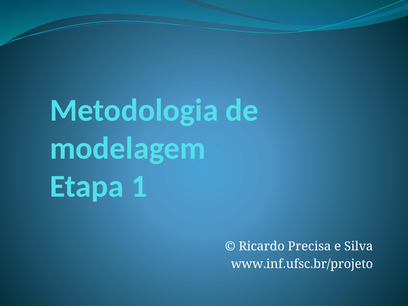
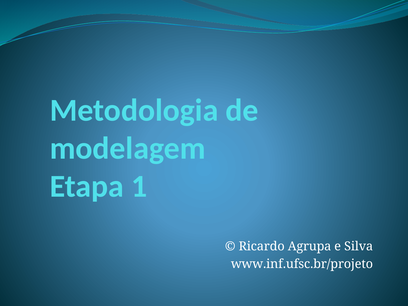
Precisa: Precisa -> Agrupa
